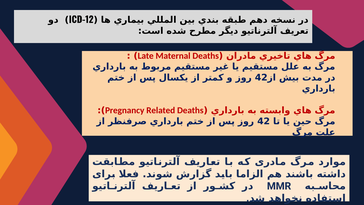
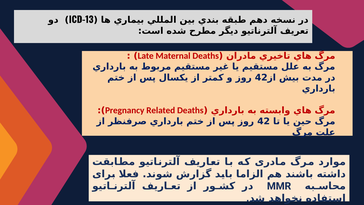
ICD-12: ICD-12 -> ICD-13
